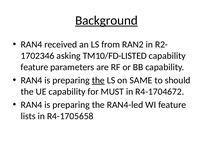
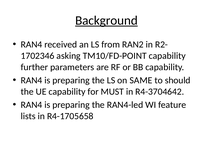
TM10/FD-LISTED: TM10/FD-LISTED -> TM10/FD-POINT
feature at (34, 67): feature -> further
the at (98, 81) underline: present -> none
R4-1704672: R4-1704672 -> R4-3704642
